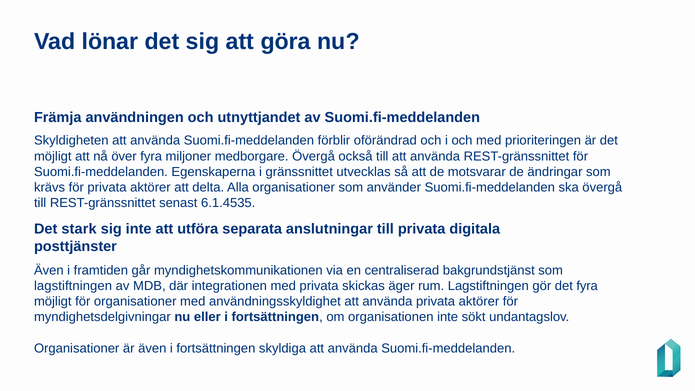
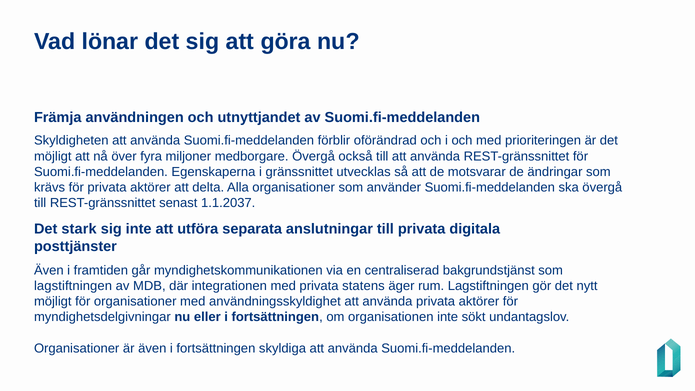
6.1.4535: 6.1.4535 -> 1.1.2037
skickas: skickas -> statens
det fyra: fyra -> nytt
